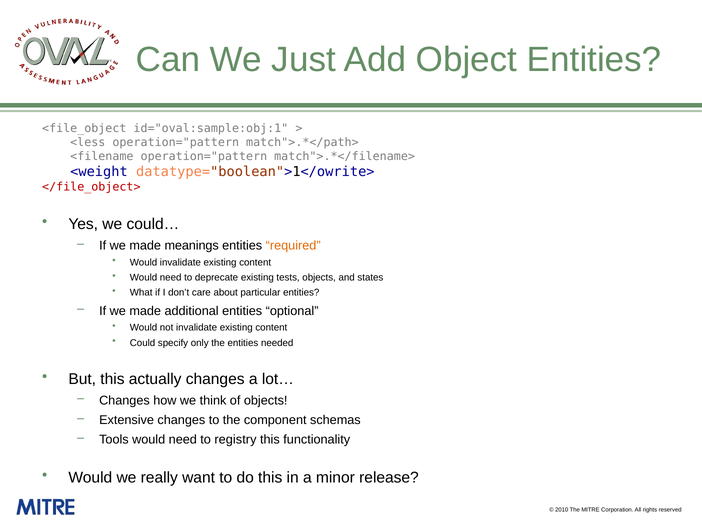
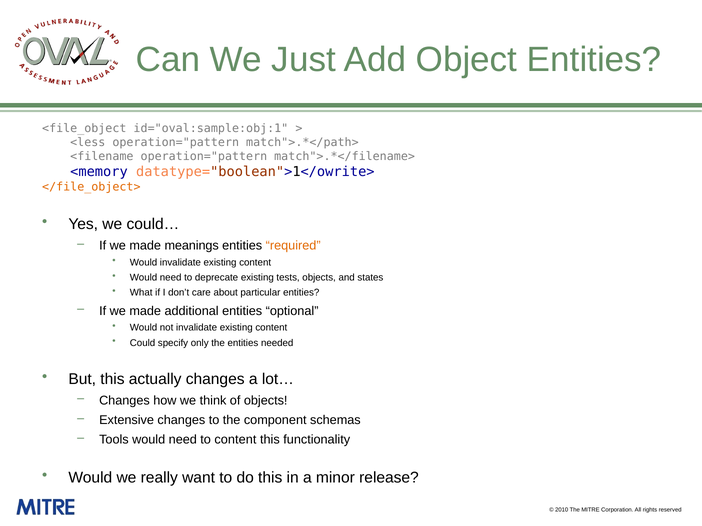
<weight: <weight -> <memory
</file_object> colour: red -> orange
to registry: registry -> content
